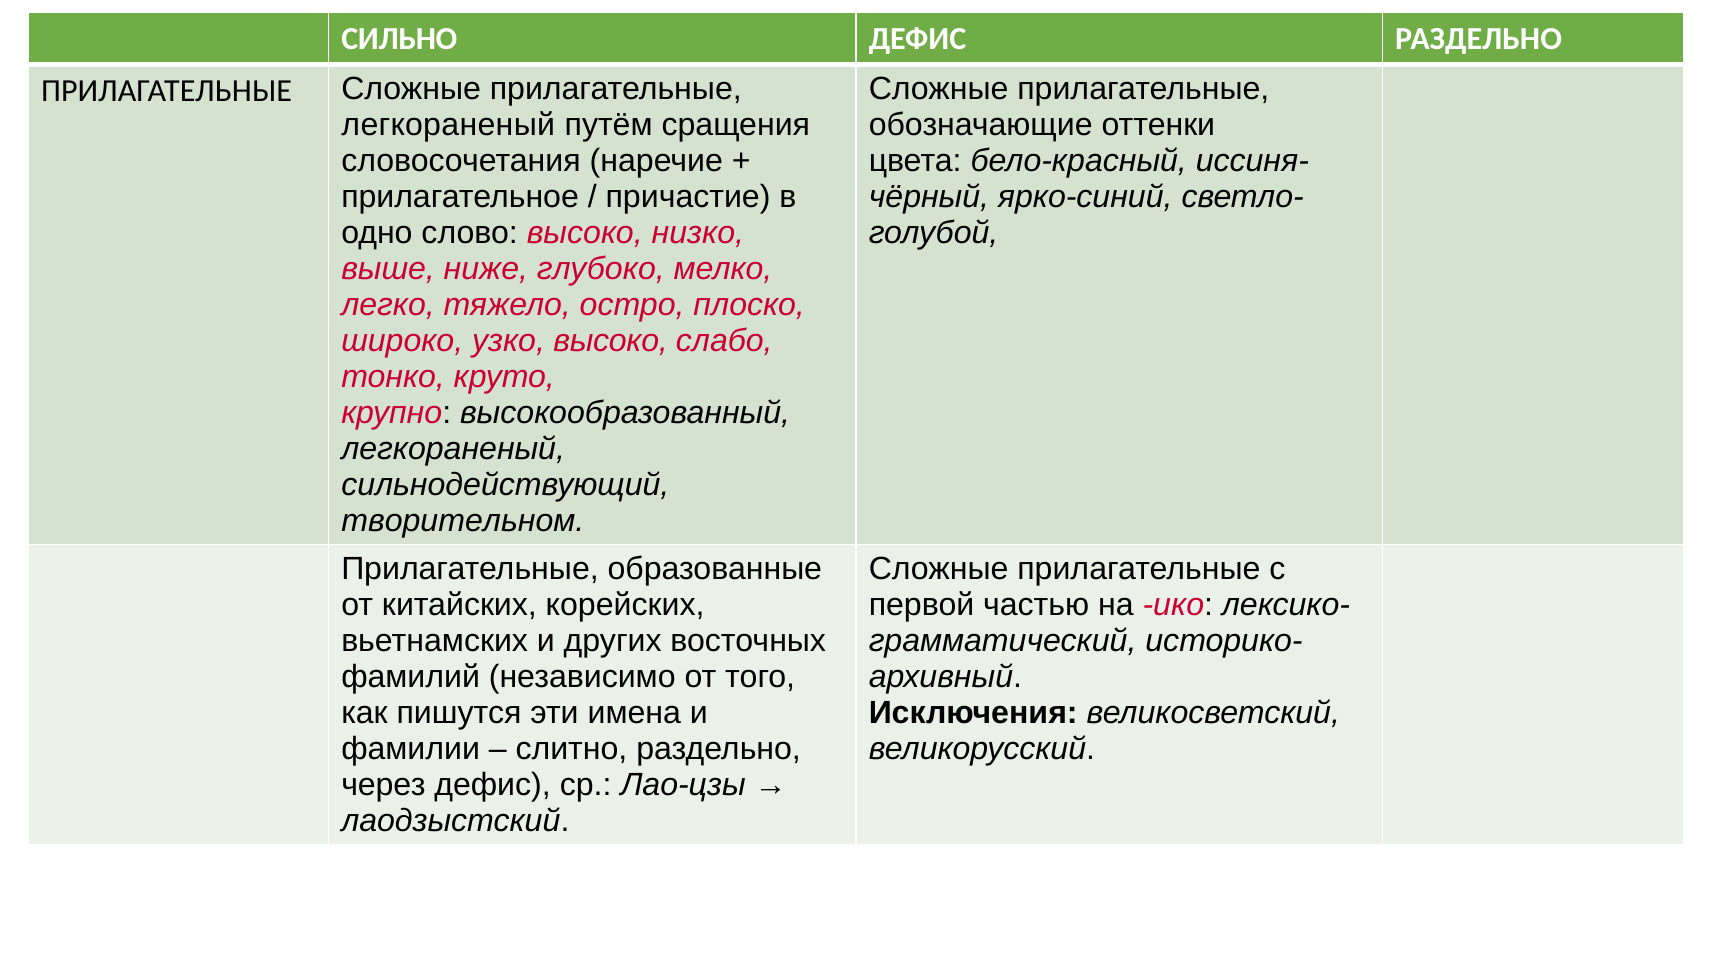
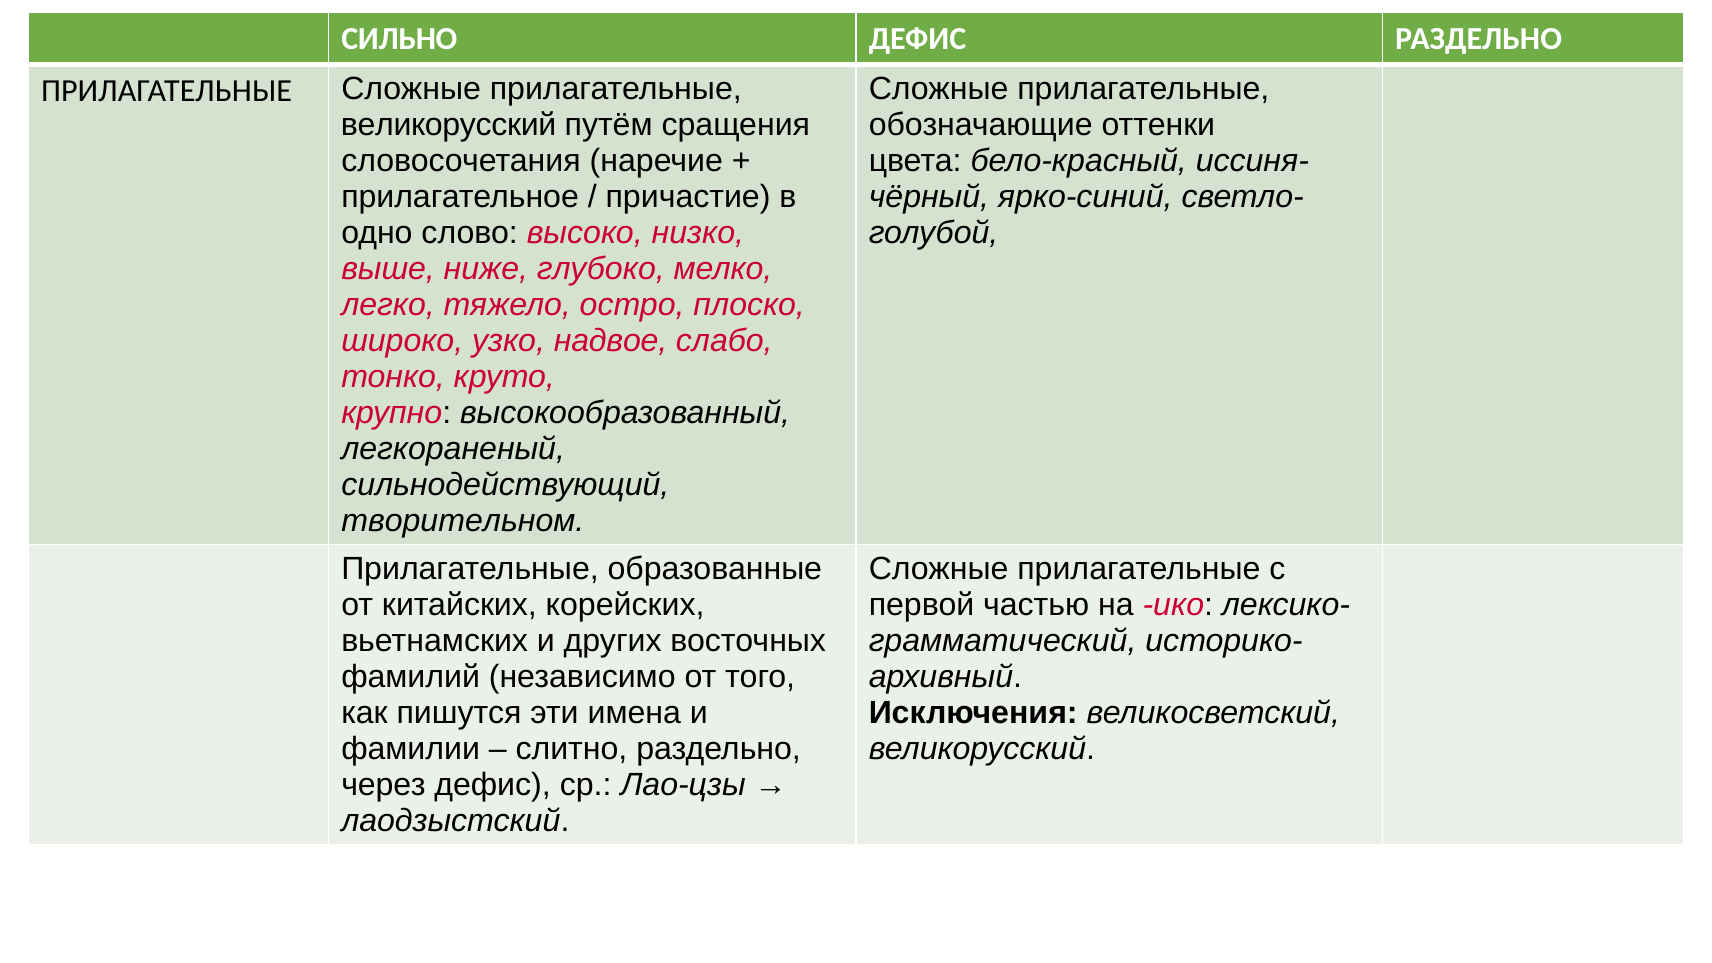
легкораненый at (448, 125): легкораненый -> великорусский
узко высоко: высоко -> надвое
